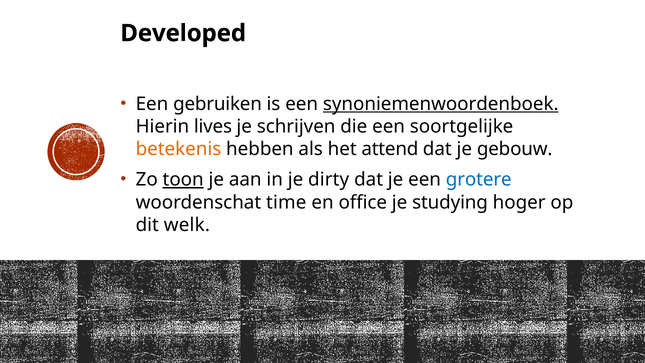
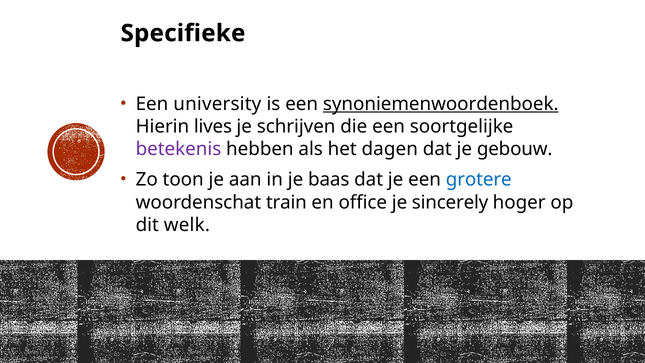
Developed: Developed -> Specifieke
gebruiken: gebruiken -> university
betekenis colour: orange -> purple
attend: attend -> dagen
toon underline: present -> none
dirty: dirty -> baas
time: time -> train
studying: studying -> sincerely
